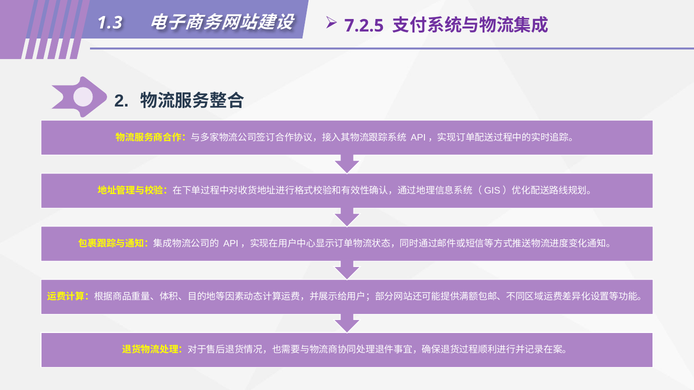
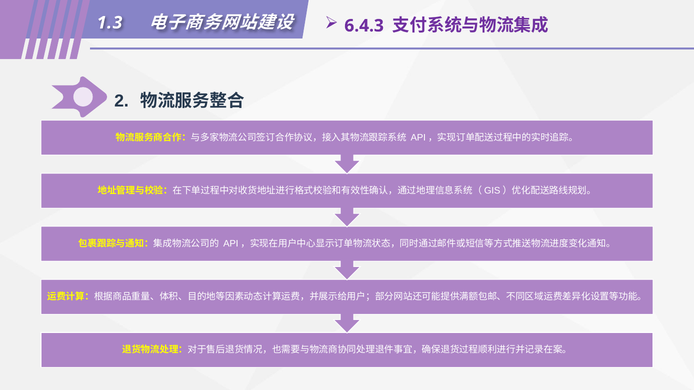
7.2.5: 7.2.5 -> 6.4.3
